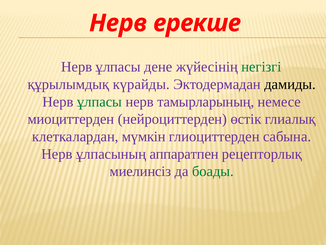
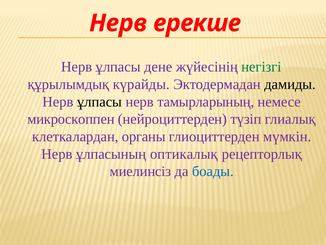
ұлпасы at (99, 102) colour: green -> black
миоциттерден: миоциттерден -> микроскоппен
өстік: өстік -> түзіп
мүмкін: мүмкін -> органы
сабына: сабына -> мүмкін
аппаратпен: аппаратпен -> оптикалық
боады colour: green -> blue
